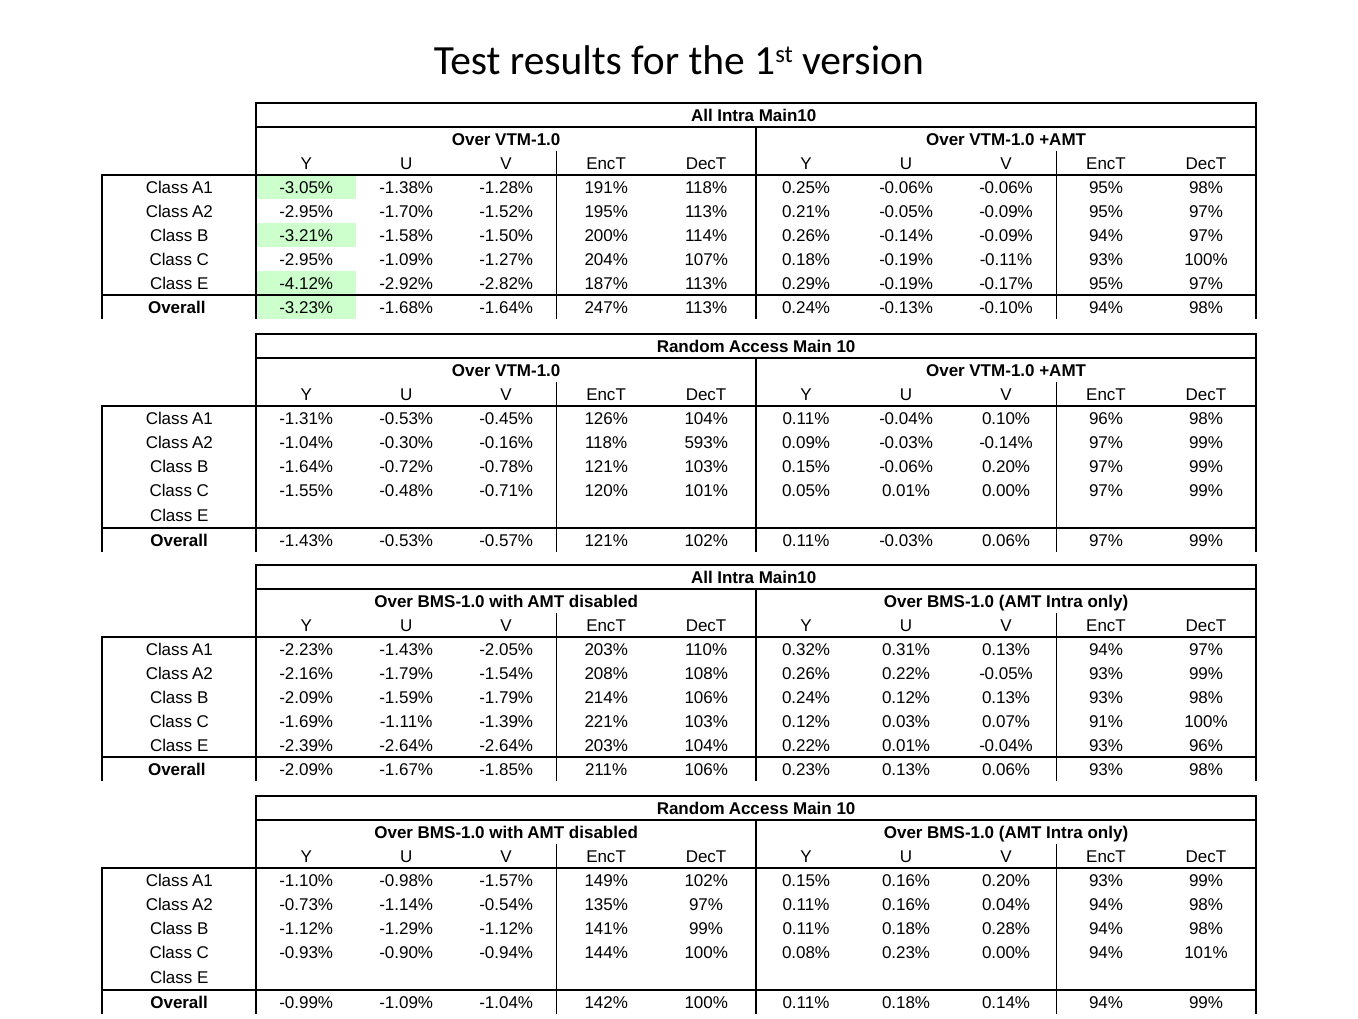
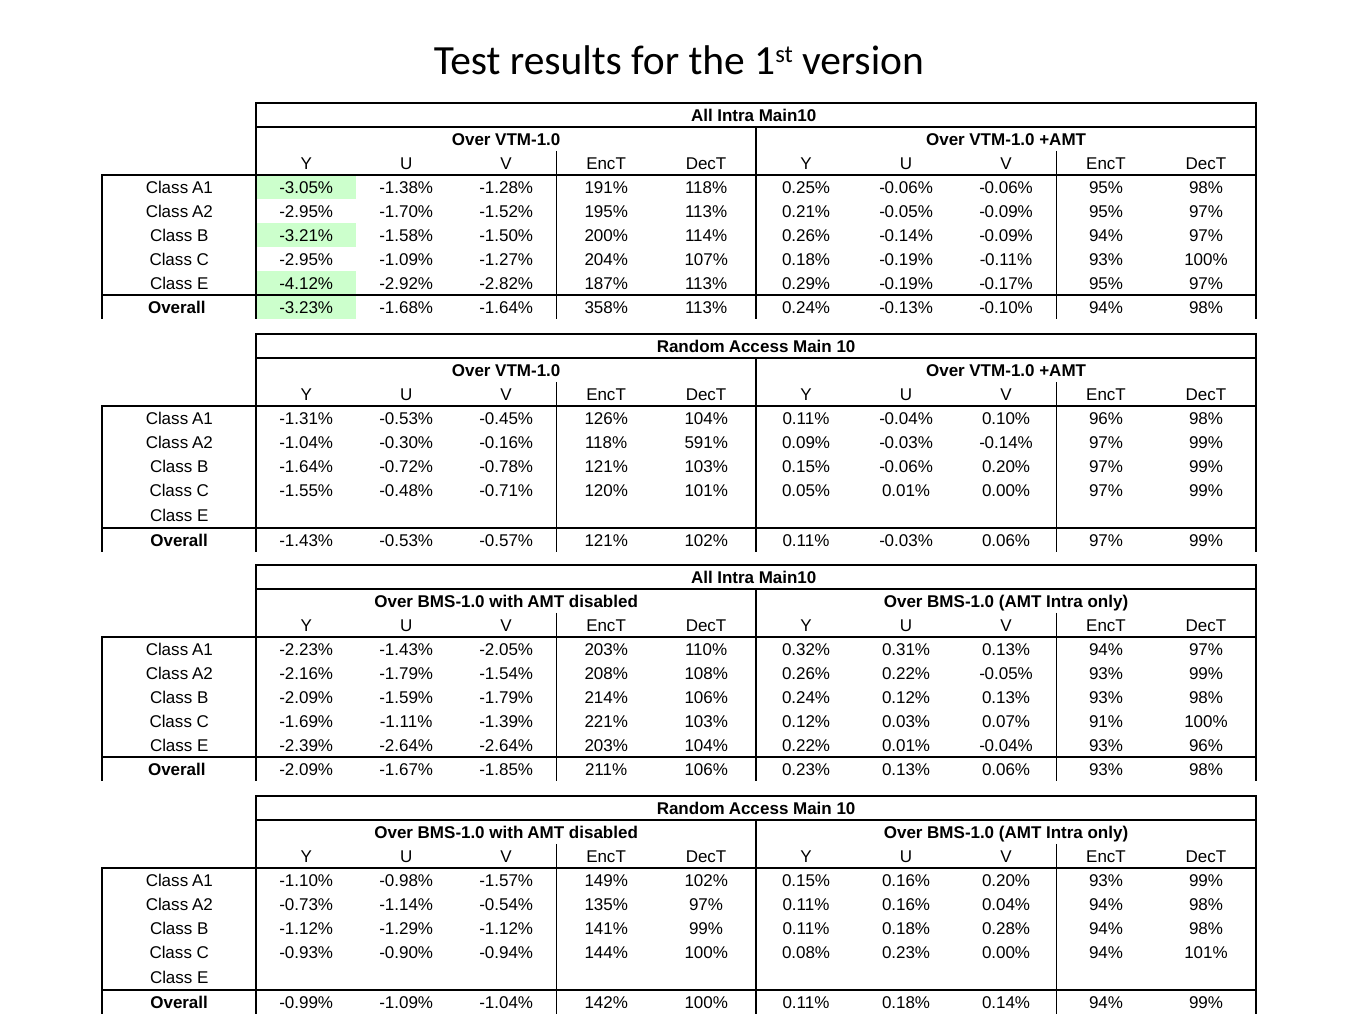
247%: 247% -> 358%
593%: 593% -> 591%
